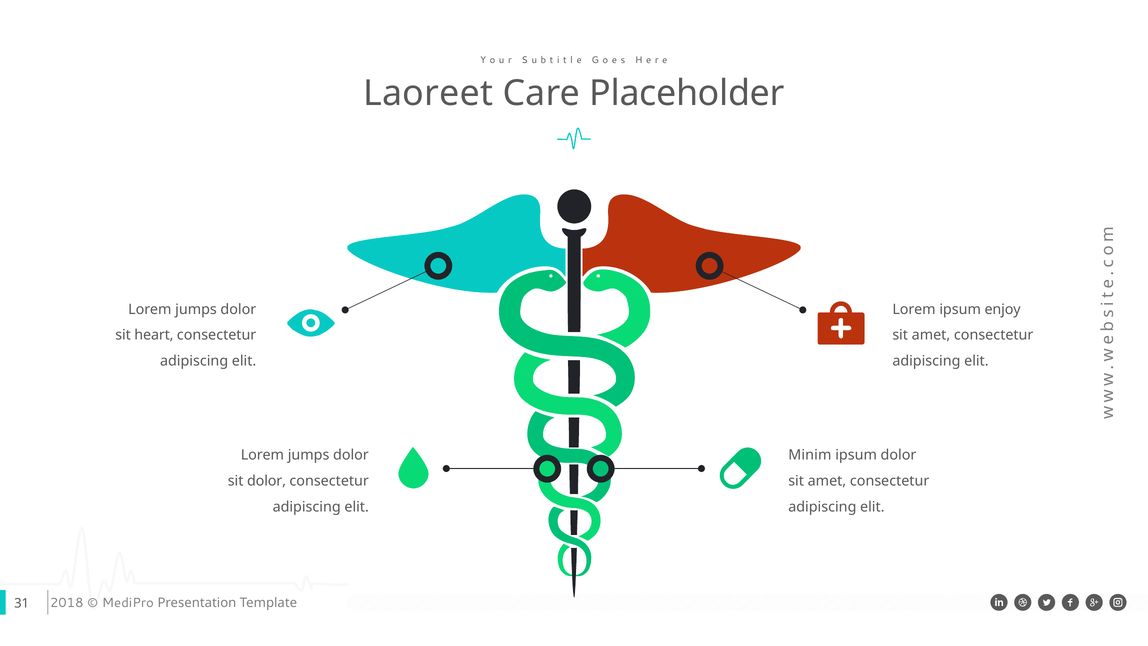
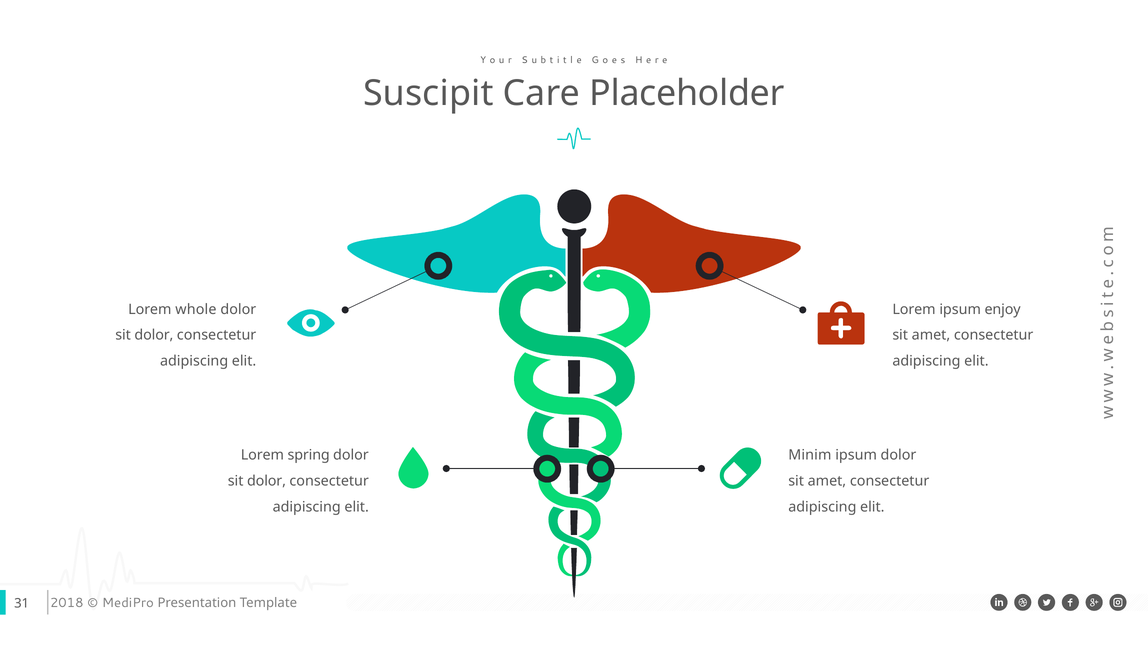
Laoreet: Laoreet -> Suscipit
jumps at (196, 309): jumps -> whole
heart at (154, 335): heart -> dolor
jumps at (309, 455): jumps -> spring
